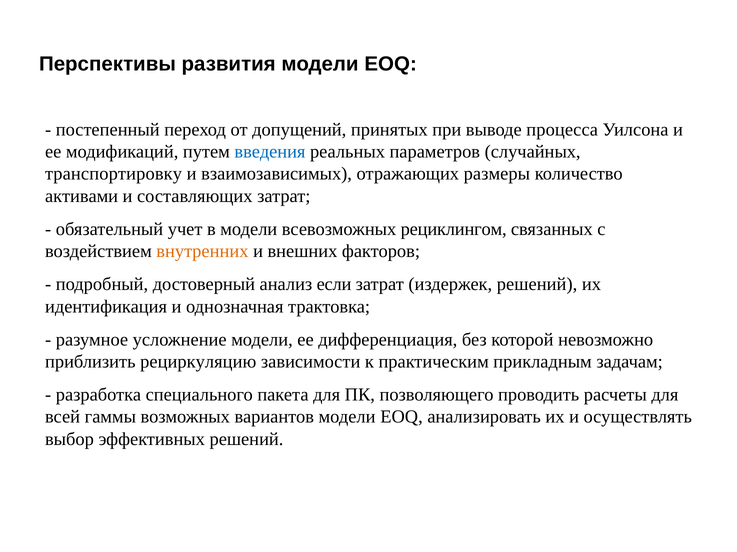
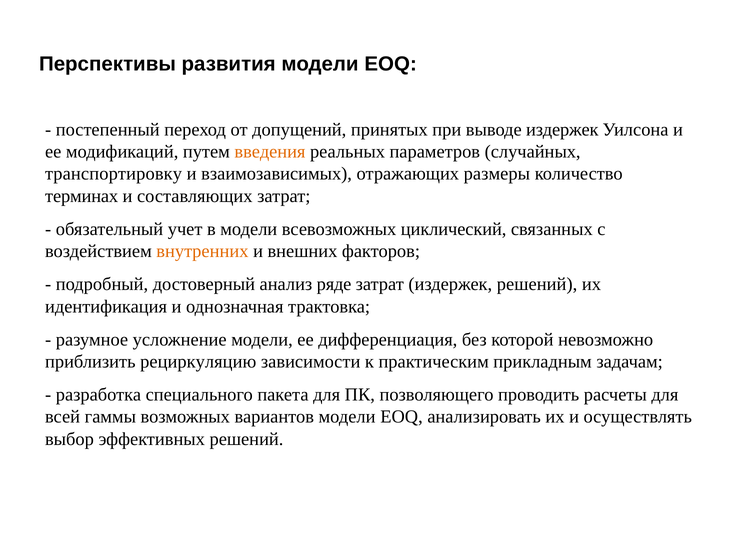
выводе процесса: процесса -> издержек
введения colour: blue -> orange
активами: активами -> терминах
рециклингом: рециклингом -> циклический
если: если -> ряде
